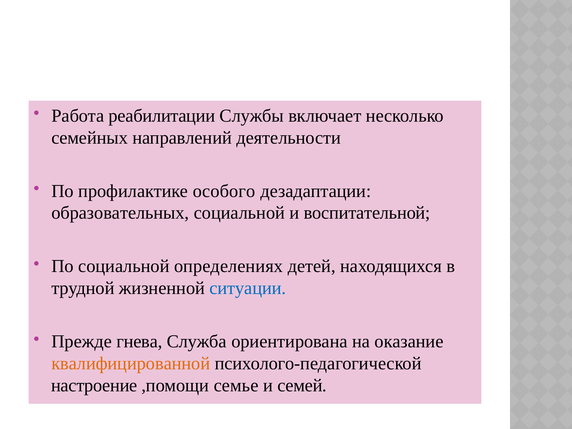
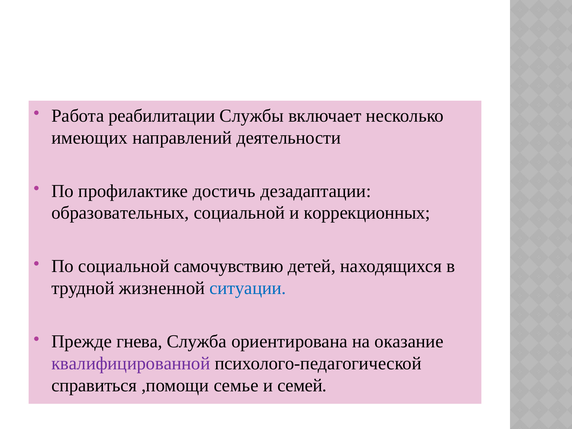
семейных: семейных -> имеющих
особого: особого -> достичь
воспитательной: воспитательной -> коррекционных
определениях: определениях -> самочувствию
квалифицированной colour: orange -> purple
настроение: настроение -> справиться
